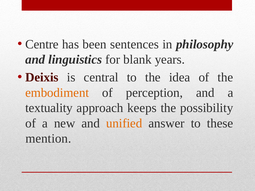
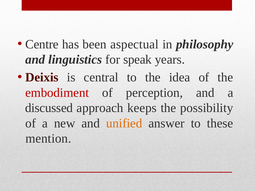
sentences: sentences -> aspectual
blank: blank -> speak
embodiment colour: orange -> red
textuality: textuality -> discussed
